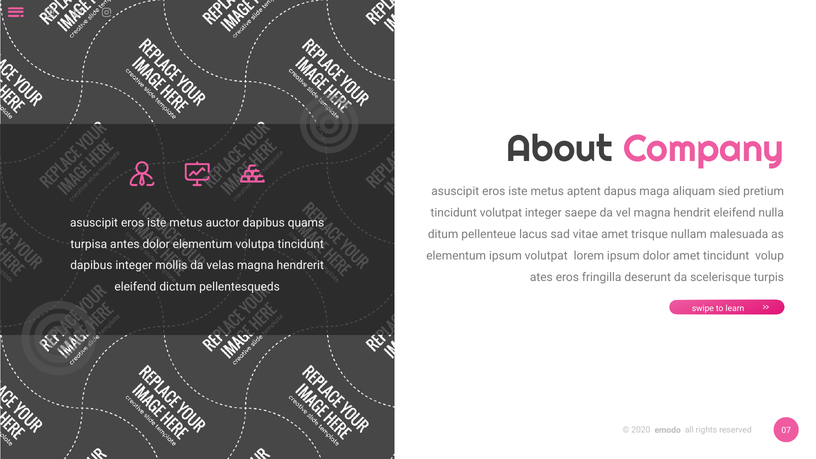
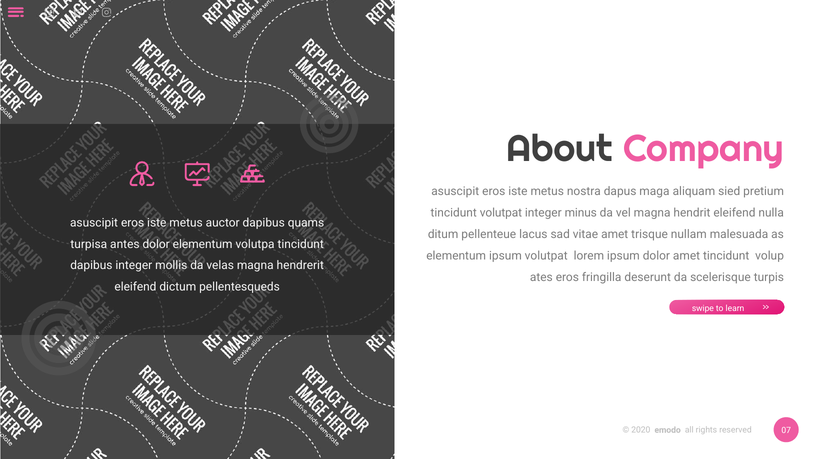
aptent: aptent -> nostra
saepe: saepe -> minus
